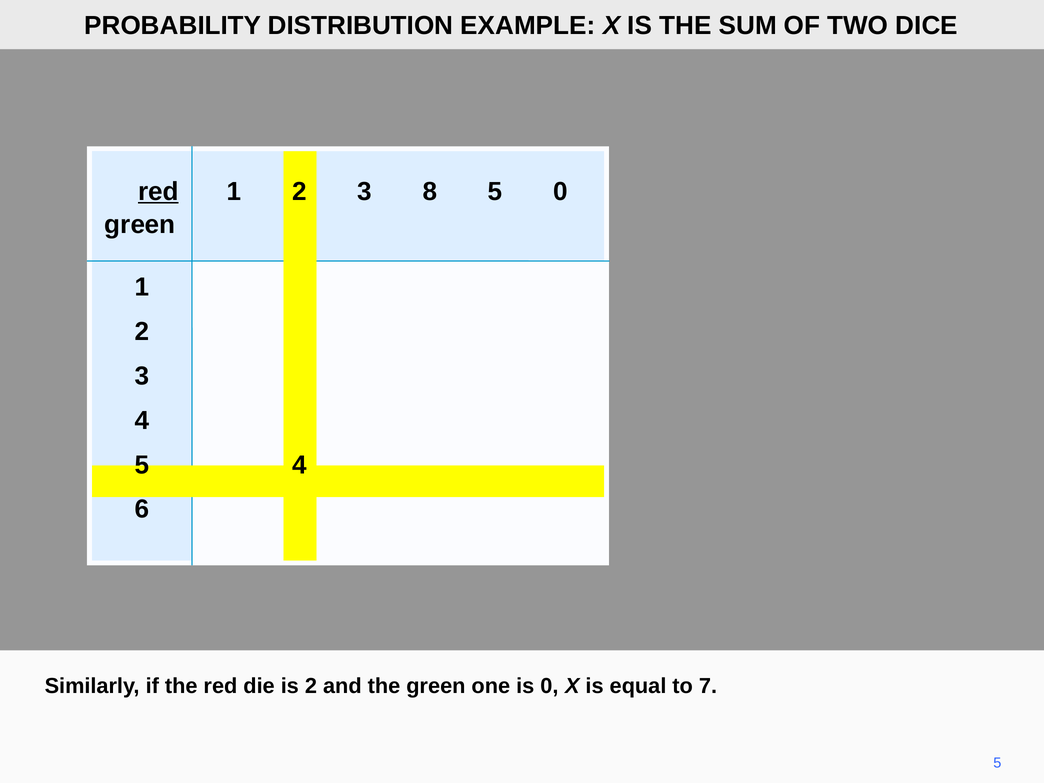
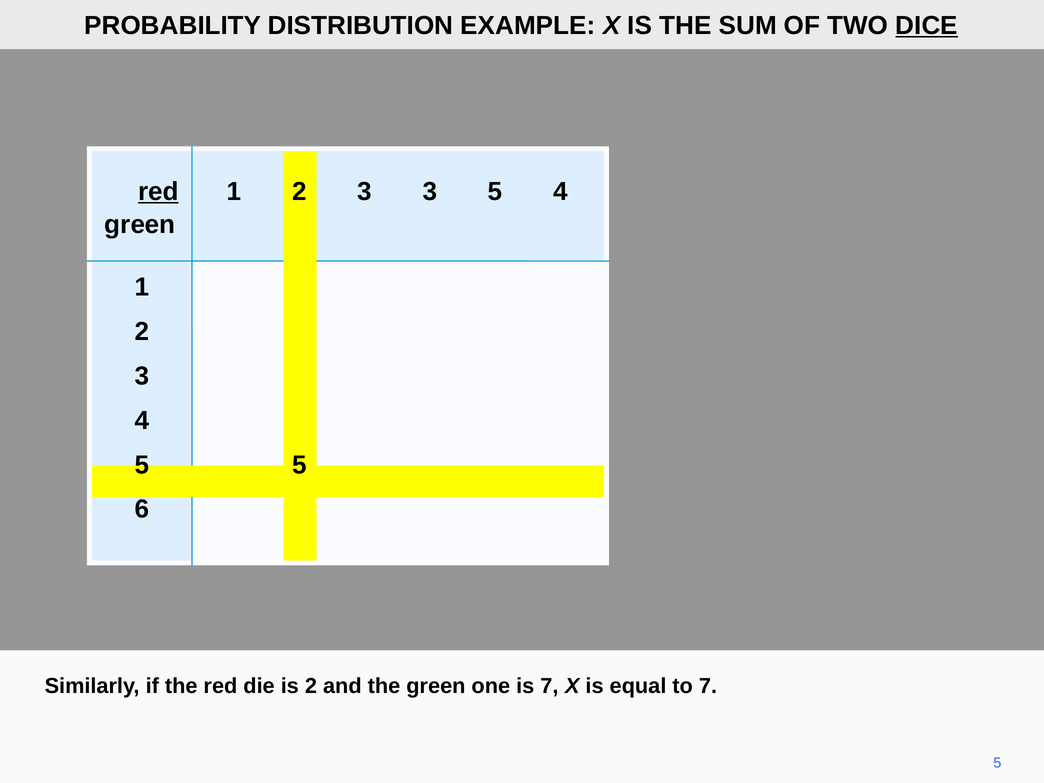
DICE underline: none -> present
3 8: 8 -> 3
5 0: 0 -> 4
5 4: 4 -> 5
is 0: 0 -> 7
